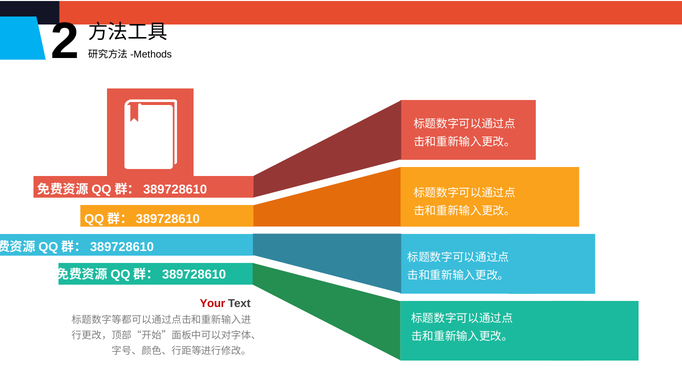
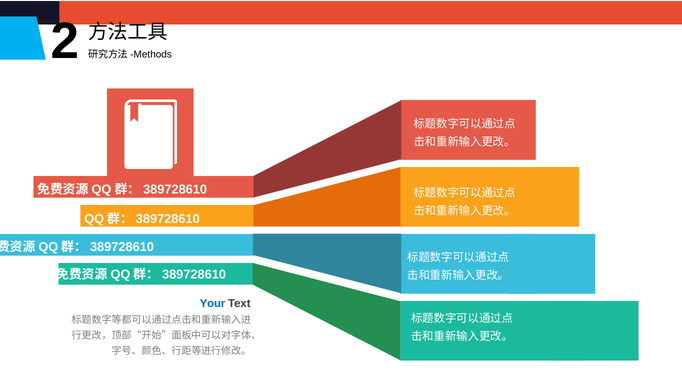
Your colour: red -> blue
